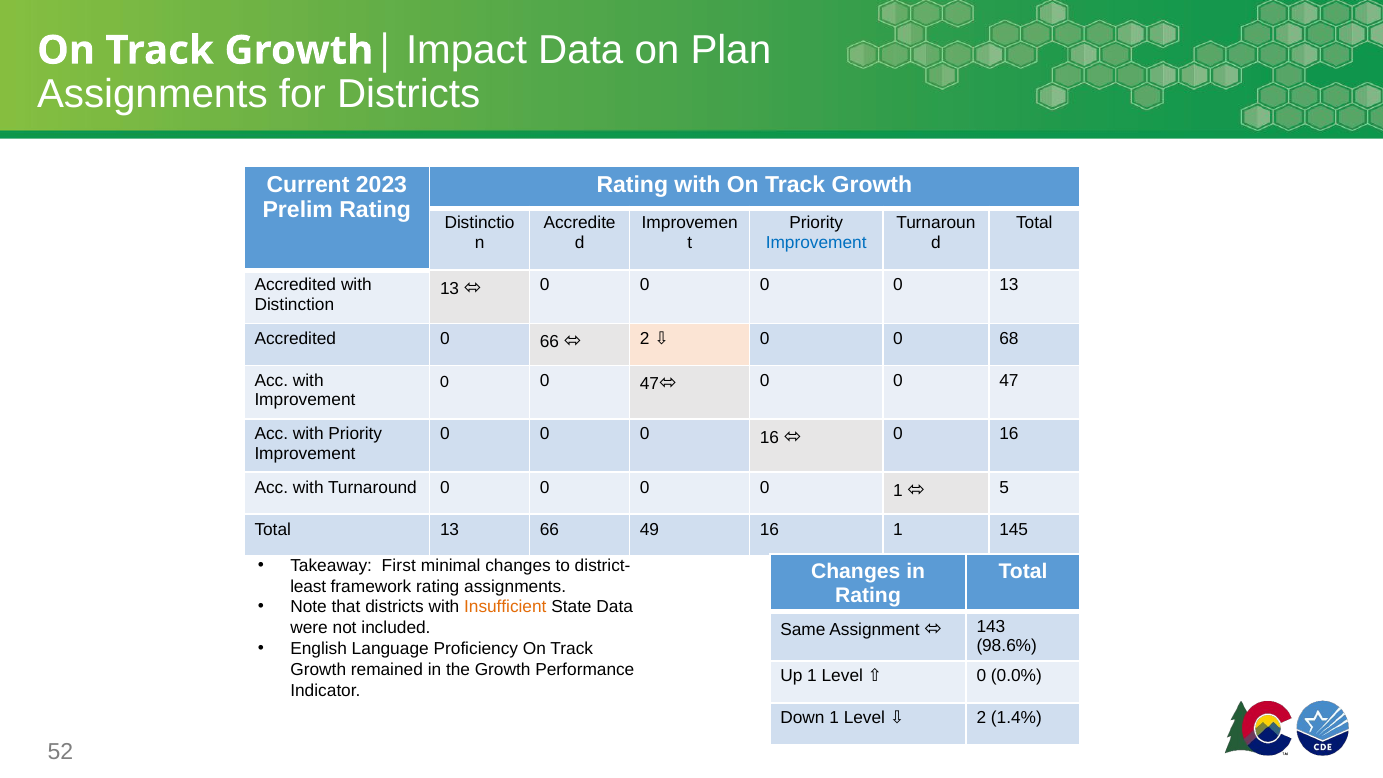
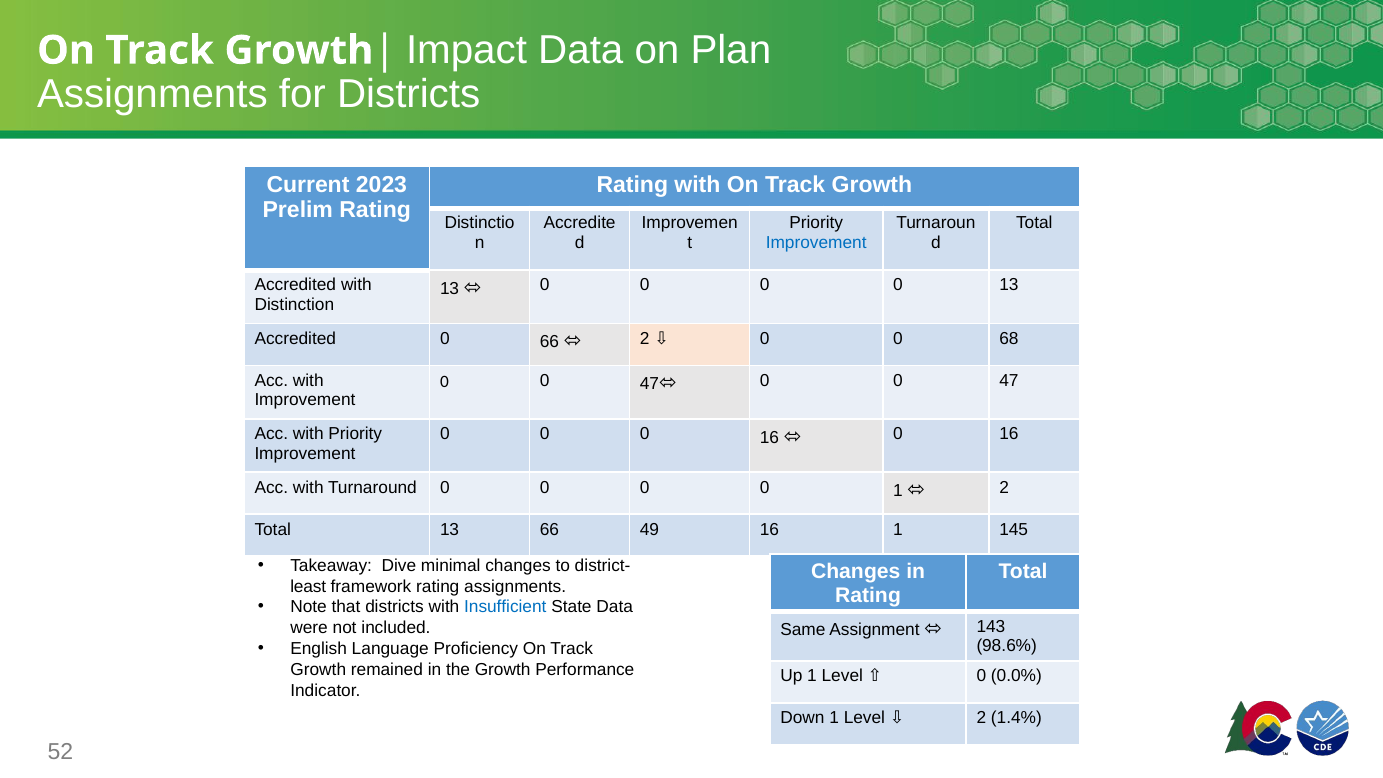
5 at (1004, 487): 5 -> 2
First: First -> Dive
Insufficient colour: orange -> blue
